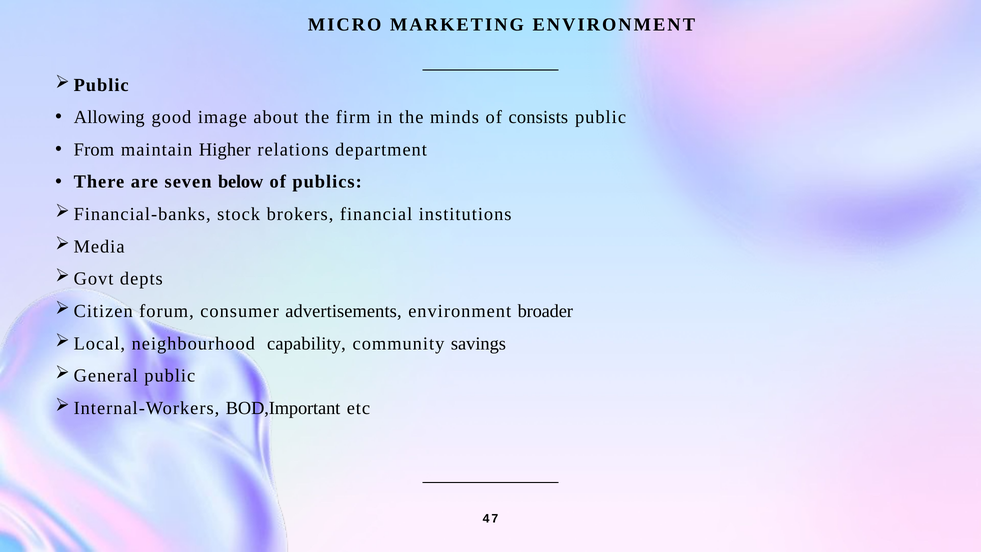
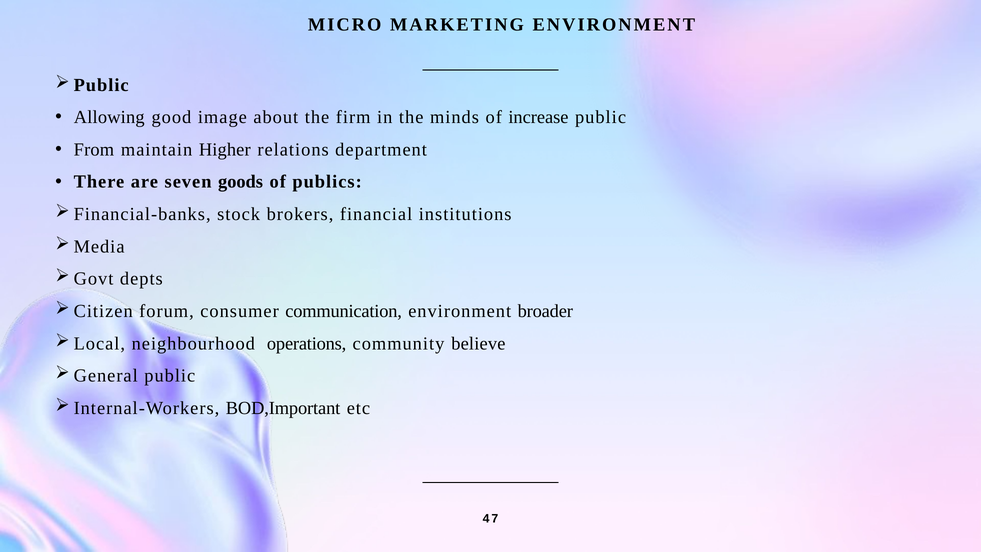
consists: consists -> increase
below: below -> goods
advertisements: advertisements -> communication
capability: capability -> operations
savings: savings -> believe
